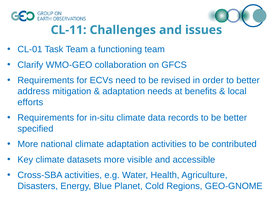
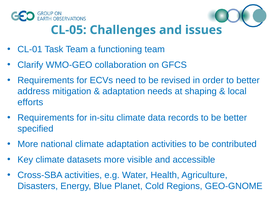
CL-11: CL-11 -> CL-05
benefits: benefits -> shaping
